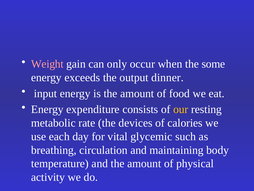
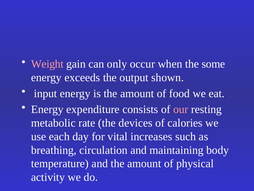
dinner: dinner -> shown
our colour: yellow -> pink
glycemic: glycemic -> increases
